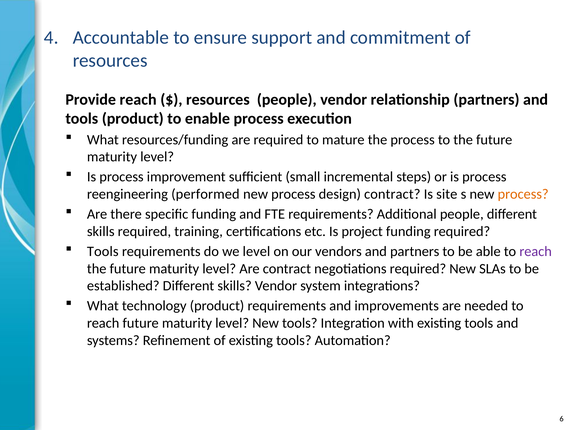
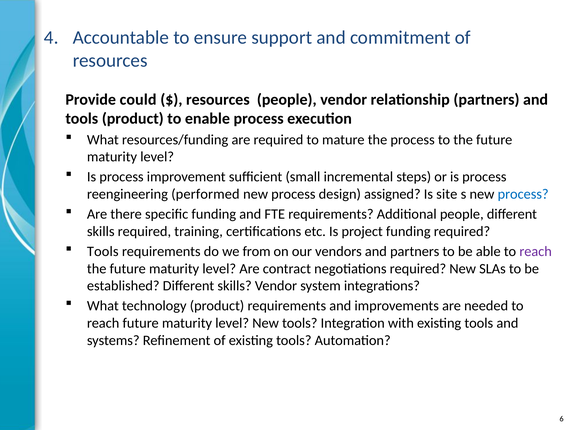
Provide reach: reach -> could
design contract: contract -> assigned
process at (523, 194) colour: orange -> blue
we level: level -> from
